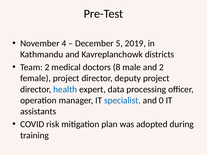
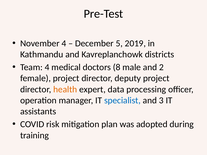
Team 2: 2 -> 4
health colour: blue -> orange
0: 0 -> 3
